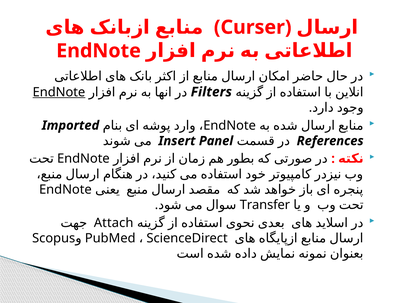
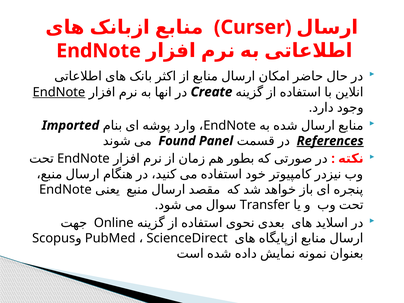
Filters: Filters -> Create
Insert: Insert -> Found
References underline: none -> present
Attach: Attach -> Online
